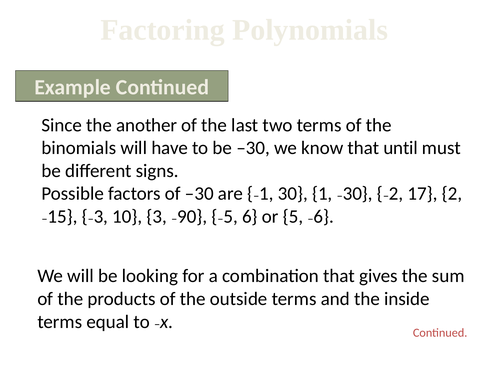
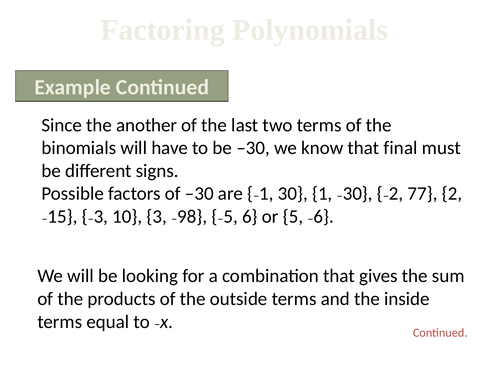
until: until -> final
17: 17 -> 77
90: 90 -> 98
